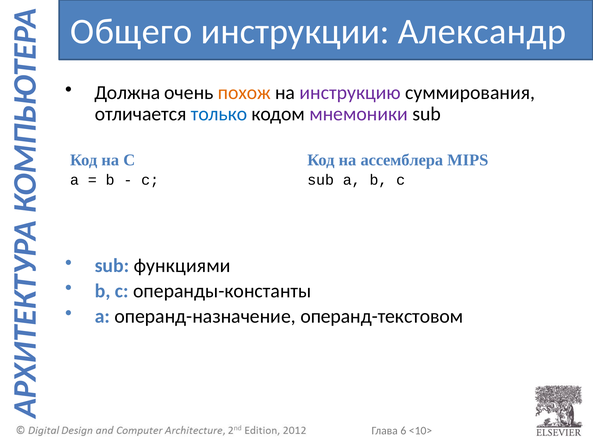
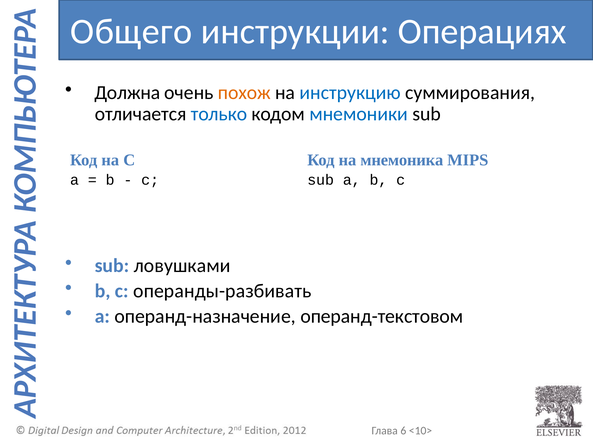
Александр: Александр -> Операциях
инструкцию colour: purple -> blue
мнемоники colour: purple -> blue
ассемблера: ассемблера -> мнемоника
функциями: функциями -> ловушками
операнды-константы: операнды-константы -> операнды-разбивать
